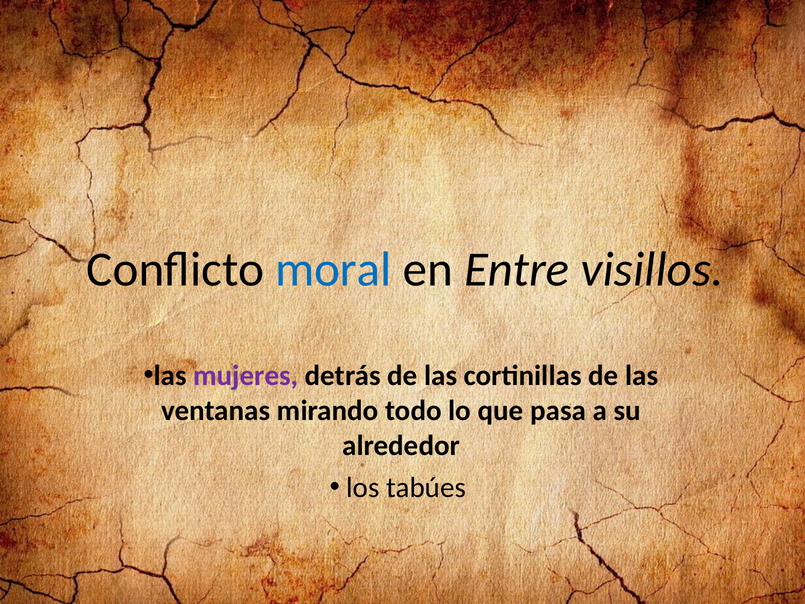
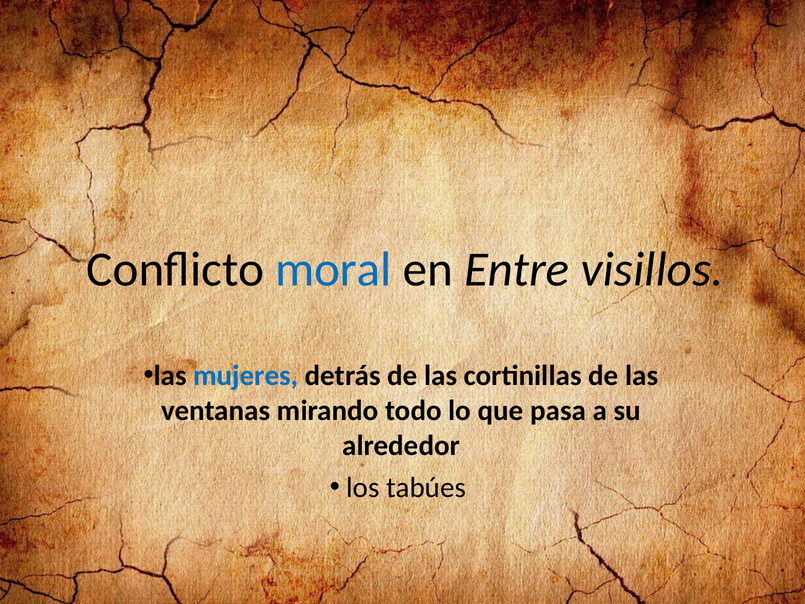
mujeres colour: purple -> blue
